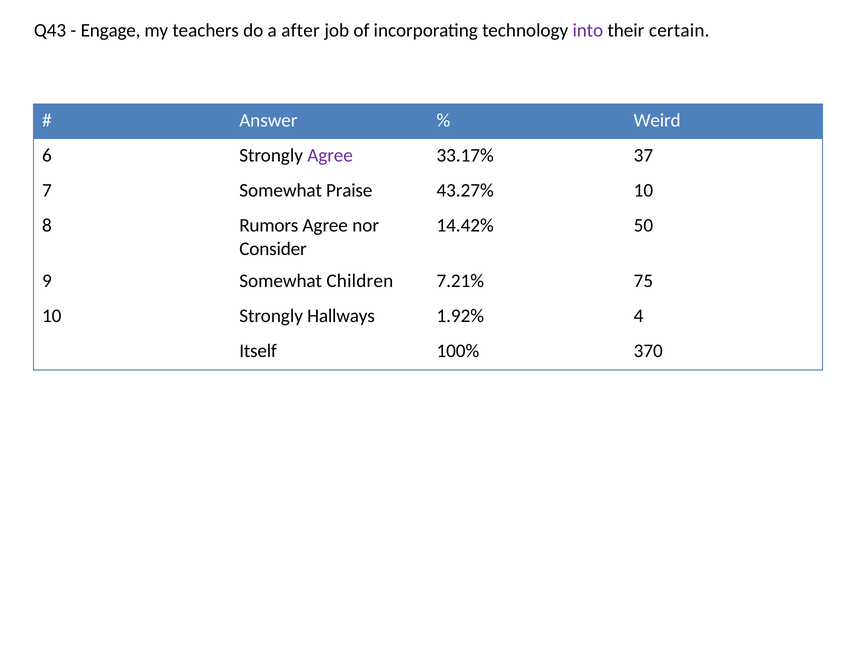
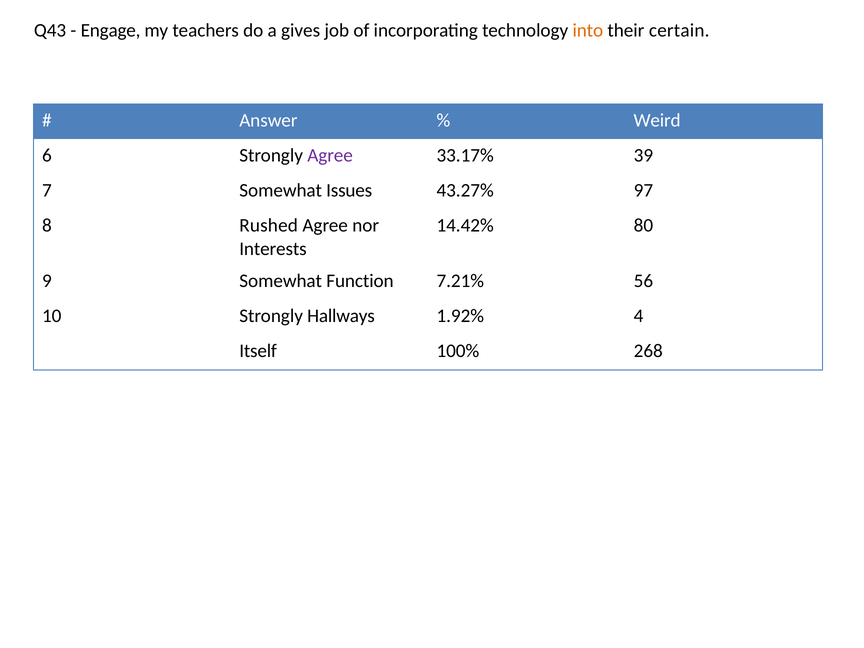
after: after -> gives
into colour: purple -> orange
37: 37 -> 39
Praise: Praise -> Issues
43.27% 10: 10 -> 97
Rumors: Rumors -> Rushed
50: 50 -> 80
Consider: Consider -> Interests
Children: Children -> Function
75: 75 -> 56
370: 370 -> 268
